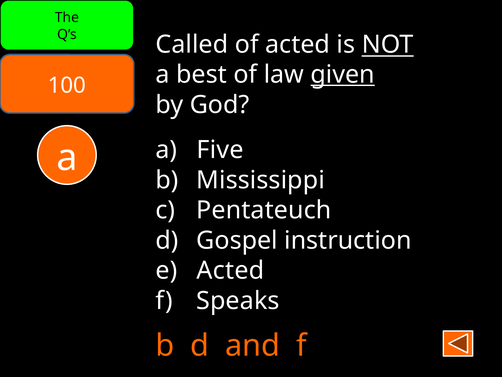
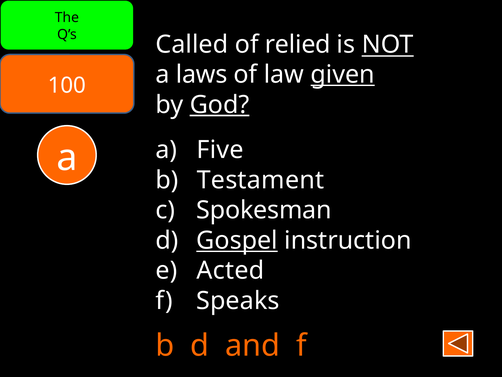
of acted: acted -> relied
best: best -> laws
God underline: none -> present
Mississippi: Mississippi -> Testament
Pentateuch: Pentateuch -> Spokesman
Gospel underline: none -> present
